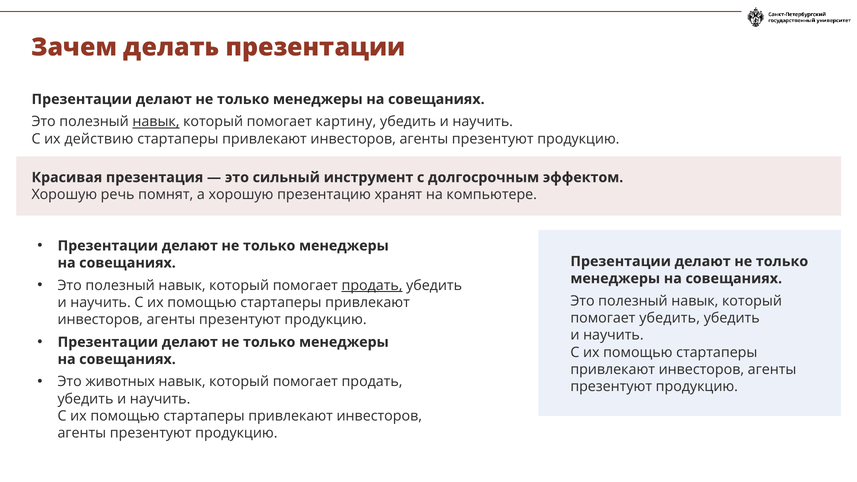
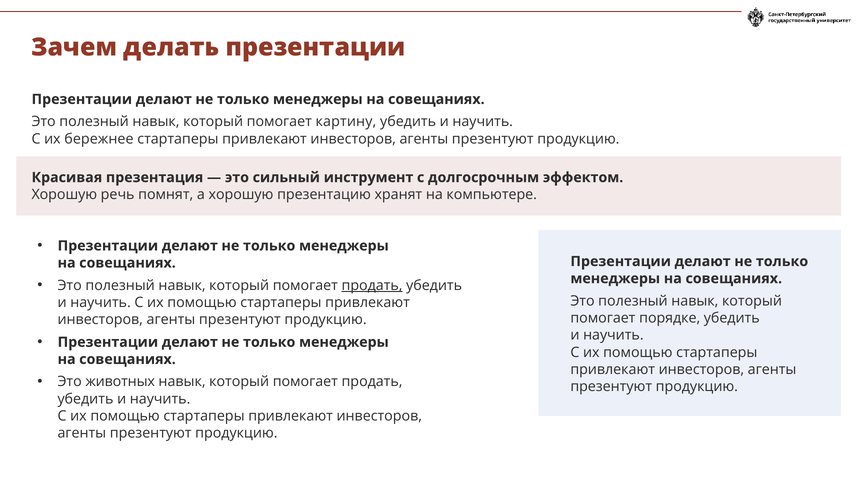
навык at (156, 122) underline: present -> none
действию: действию -> бережнее
помогает убедить: убедить -> порядке
